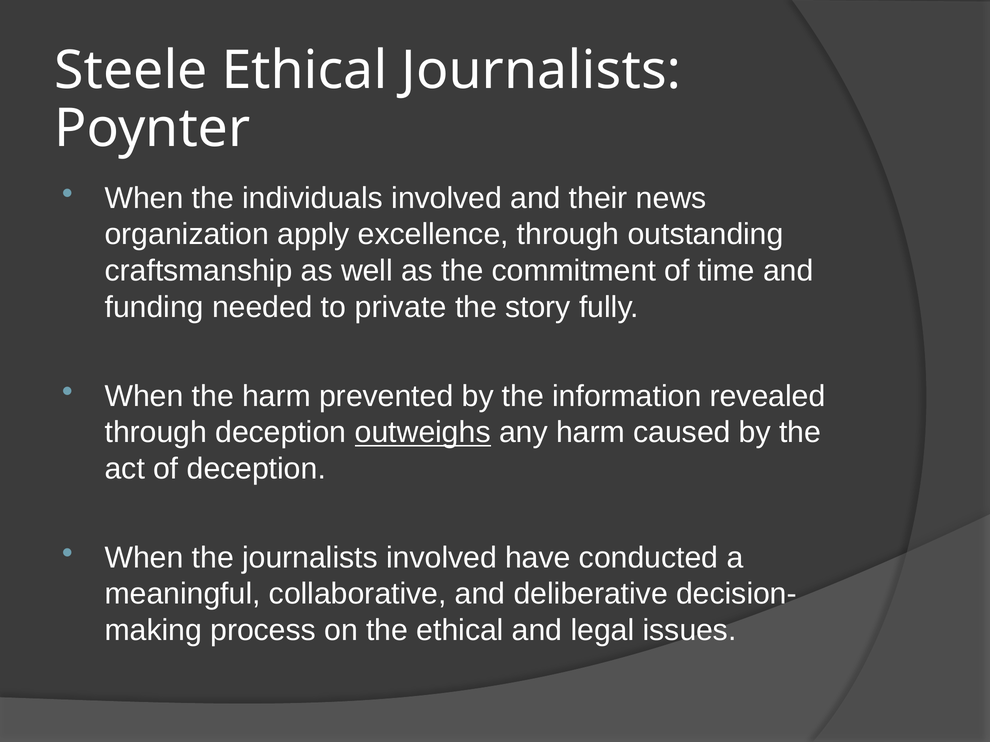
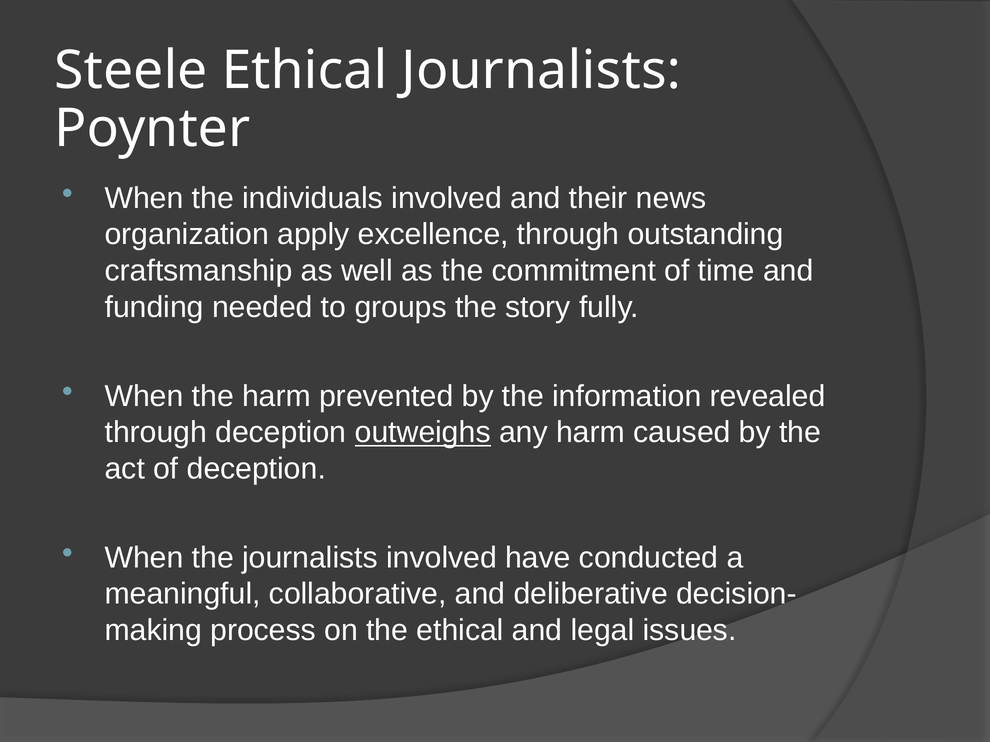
private: private -> groups
